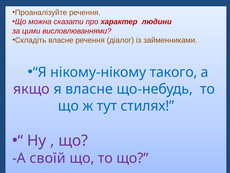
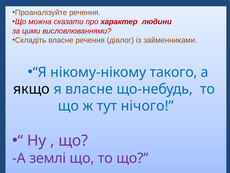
якщо colour: purple -> black
стилях: стилях -> нічого
своїй: своїй -> землі
